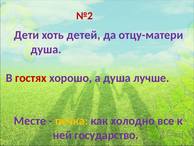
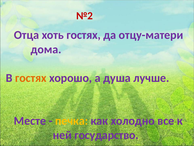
Дети: Дети -> Отца
хоть детей: детей -> гостях
душа at (46, 49): душа -> дома
гостях at (31, 78) colour: red -> orange
